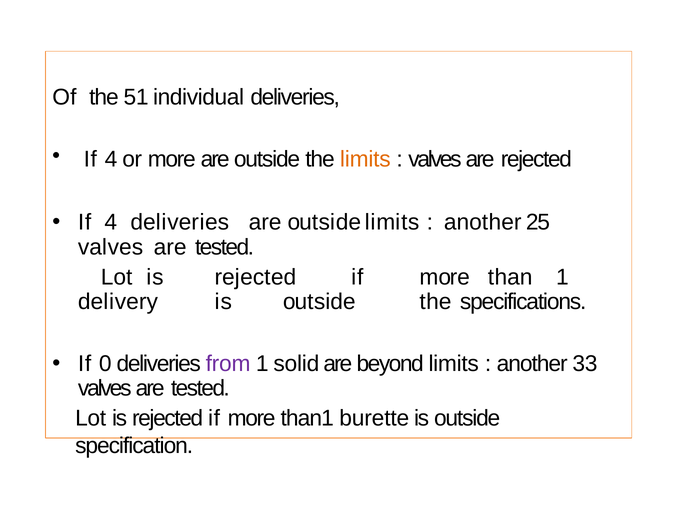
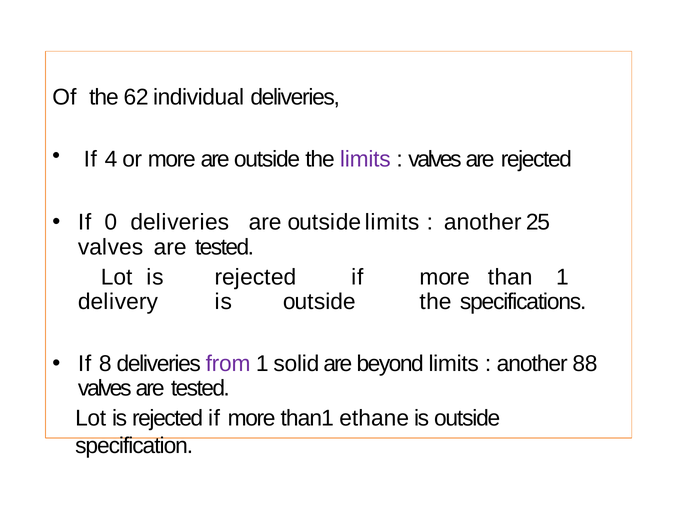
51: 51 -> 62
limits at (365, 159) colour: orange -> purple
4 at (111, 223): 4 -> 0
0: 0 -> 8
33: 33 -> 88
burette: burette -> ethane
